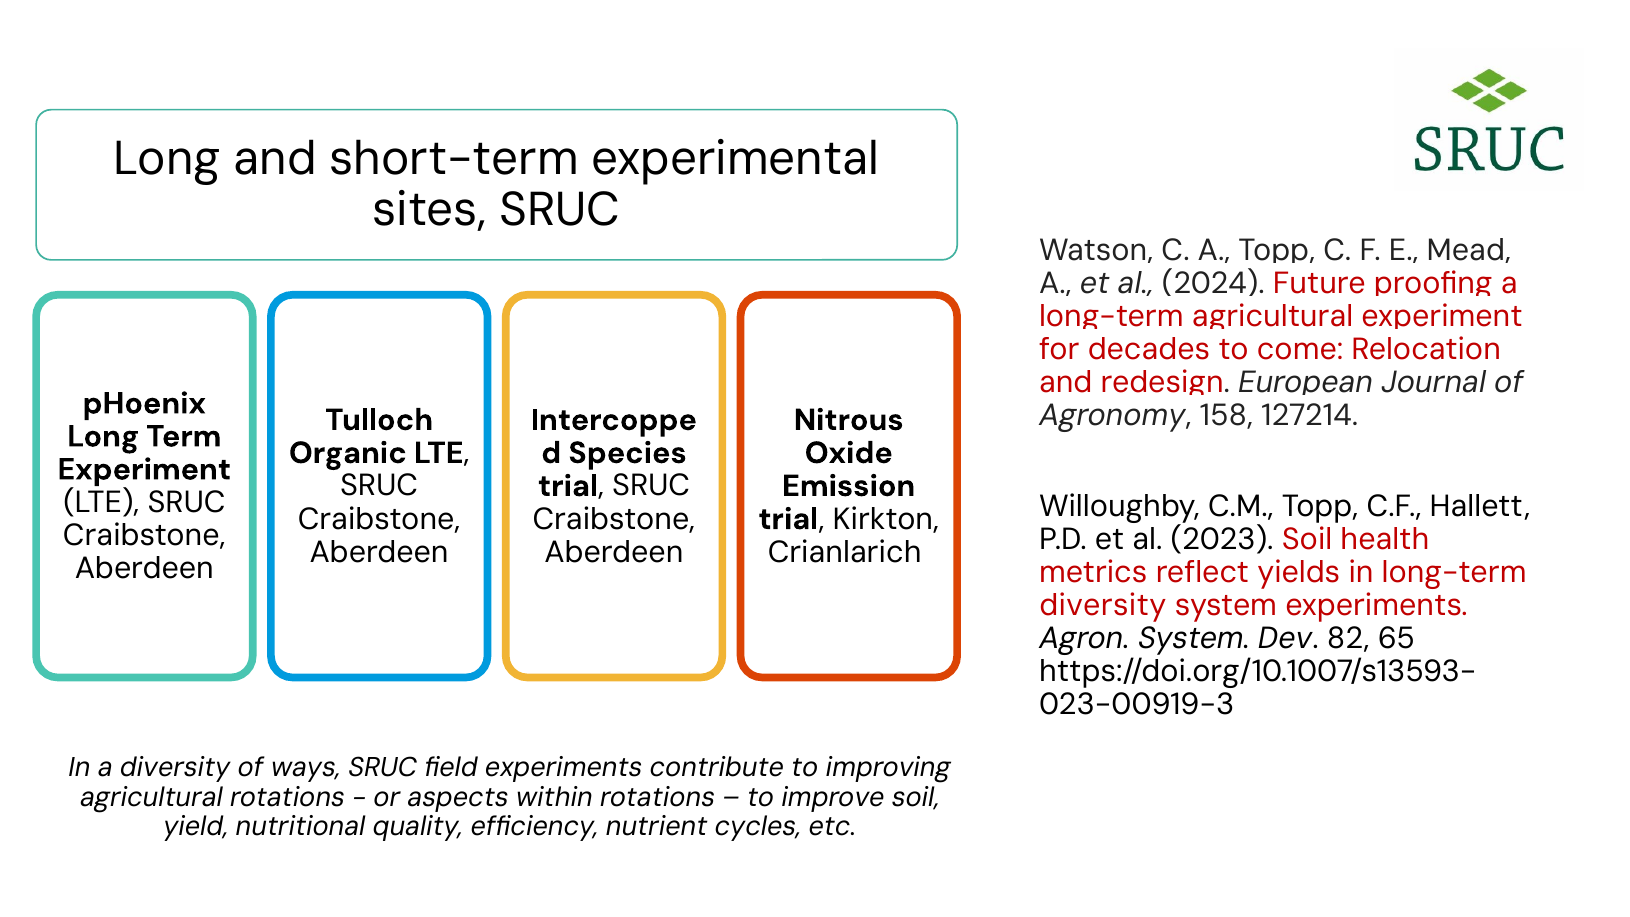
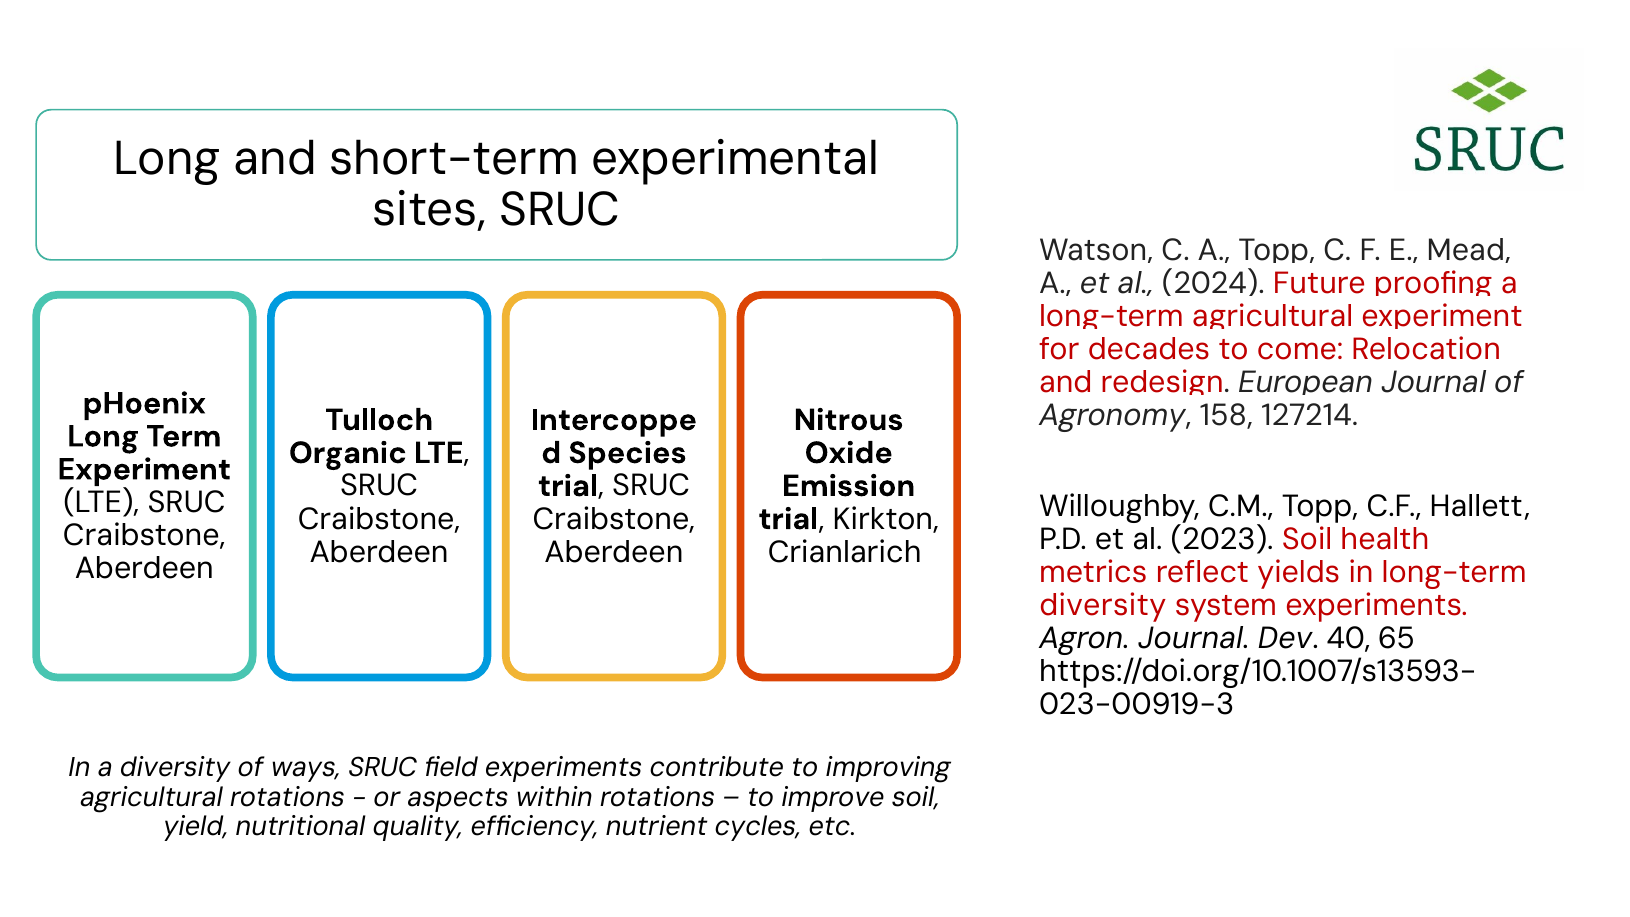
Agron System: System -> Journal
82: 82 -> 40
